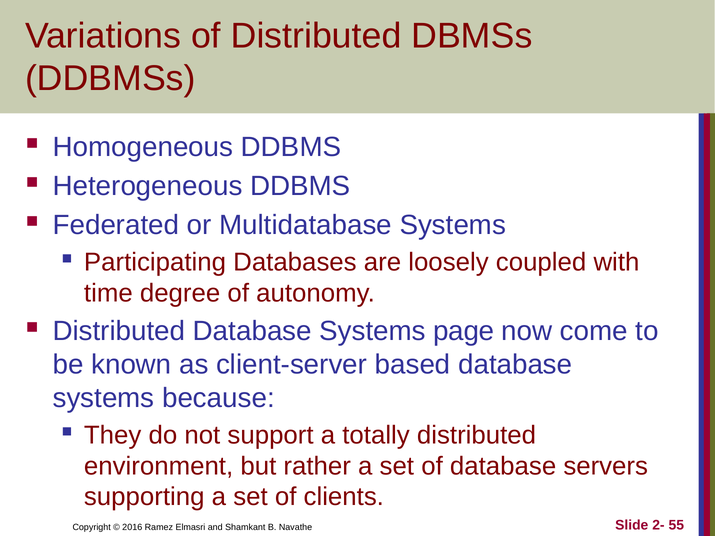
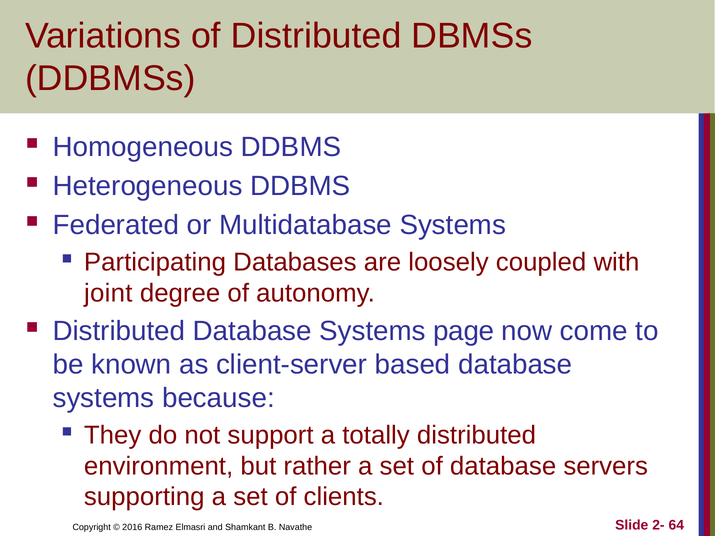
time: time -> joint
55: 55 -> 64
